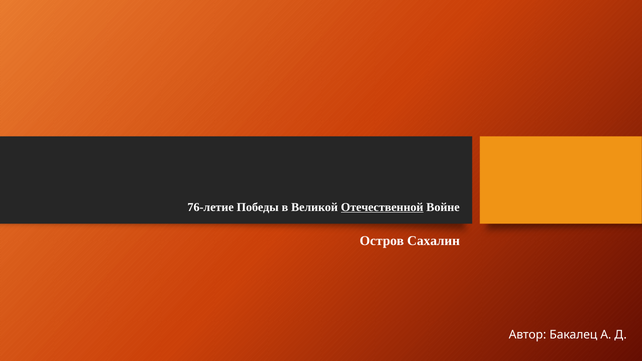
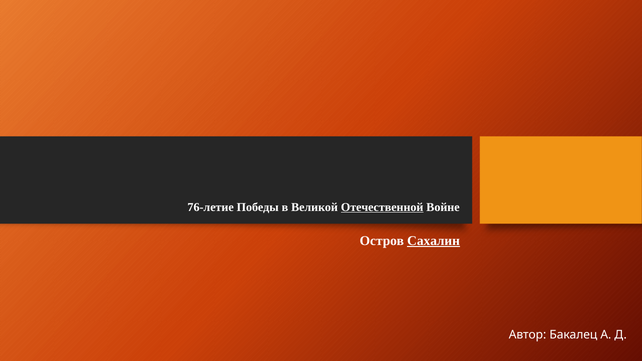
Сахалин underline: none -> present
